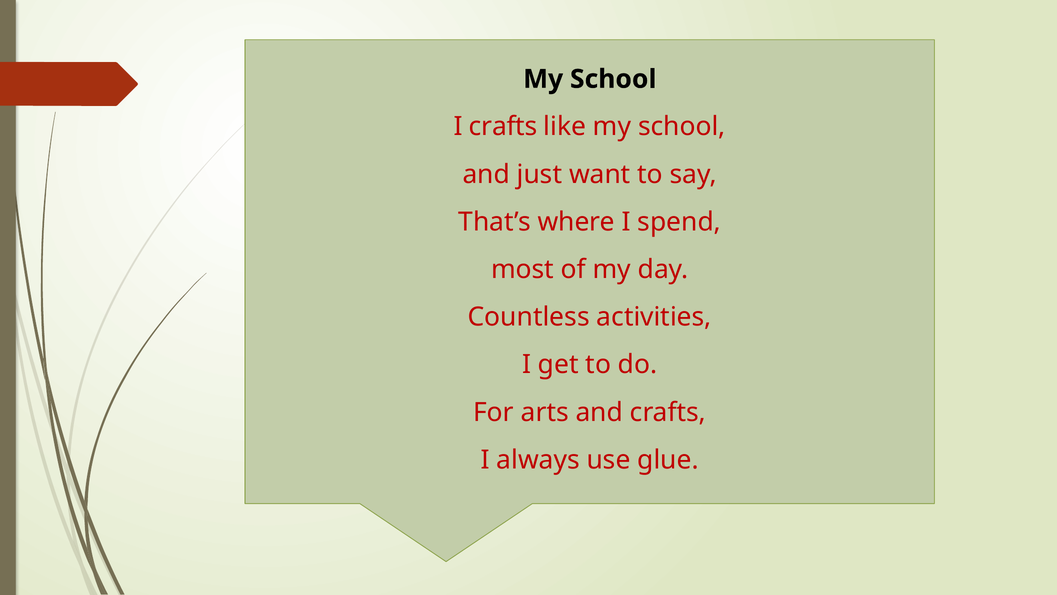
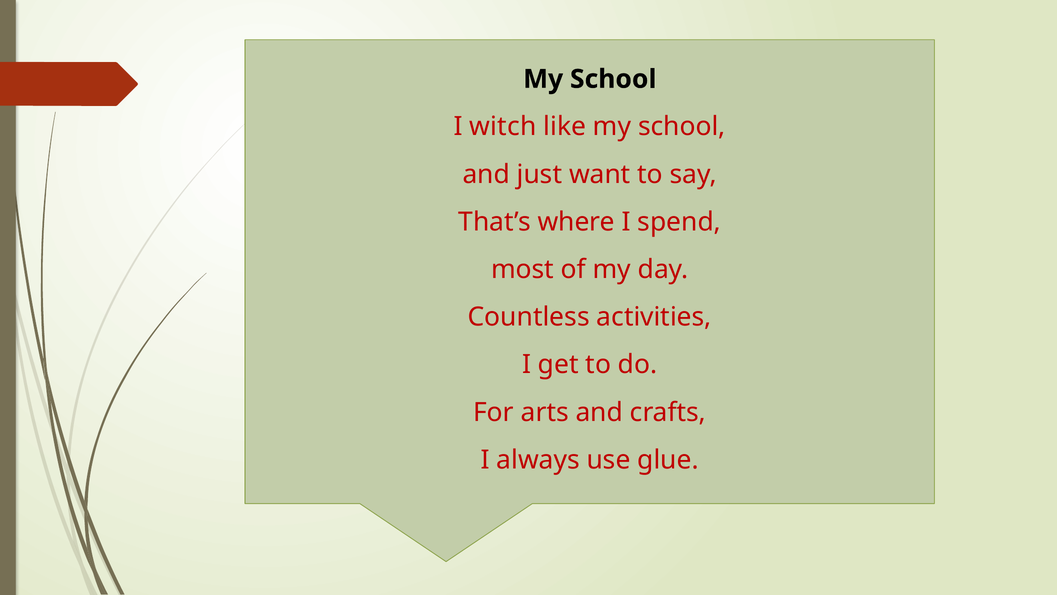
I crafts: crafts -> witch
